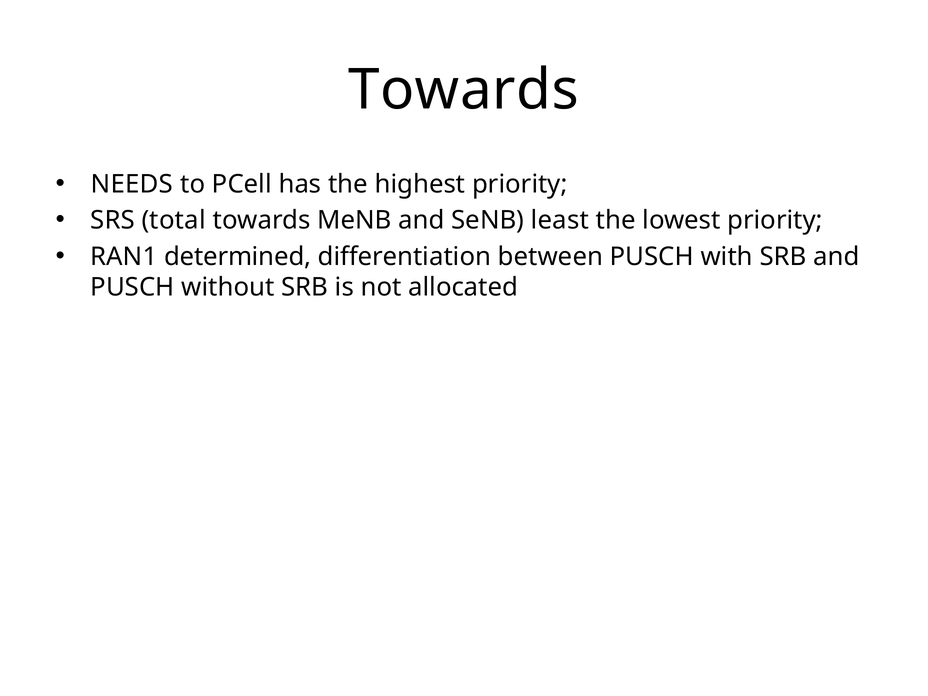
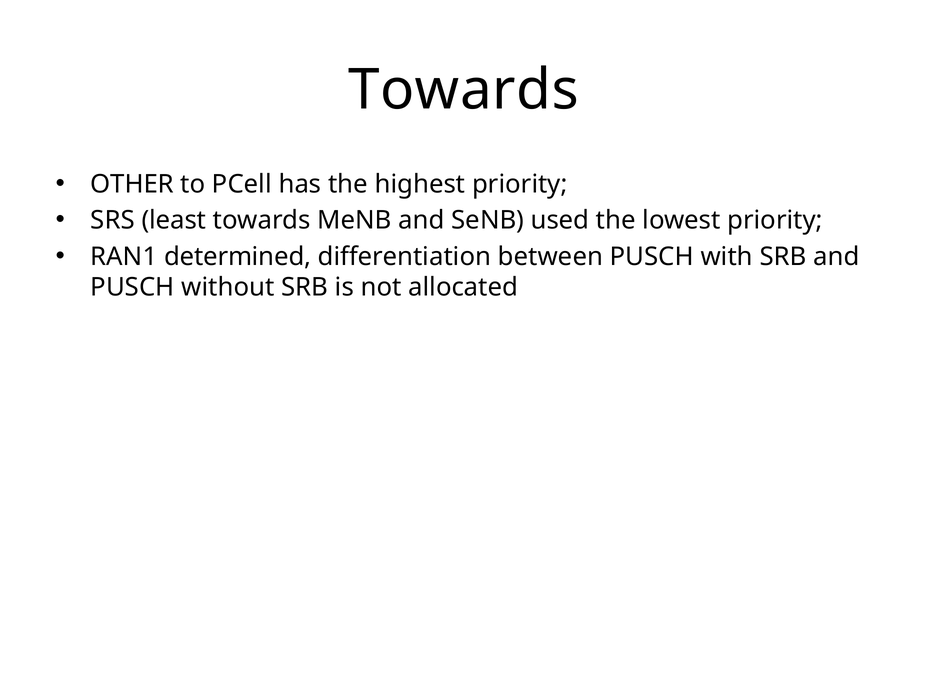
NEEDS: NEEDS -> OTHER
total: total -> least
least: least -> used
